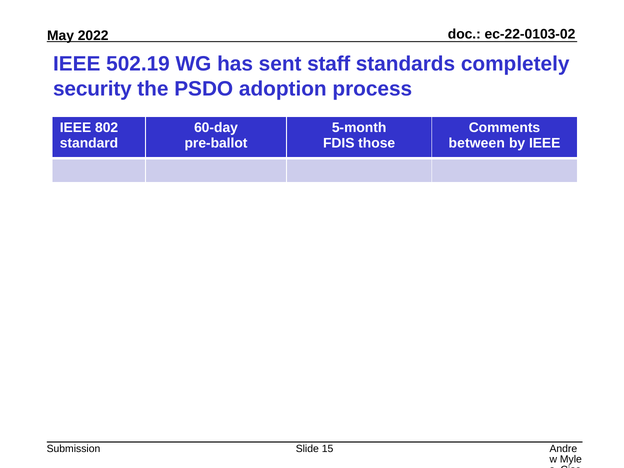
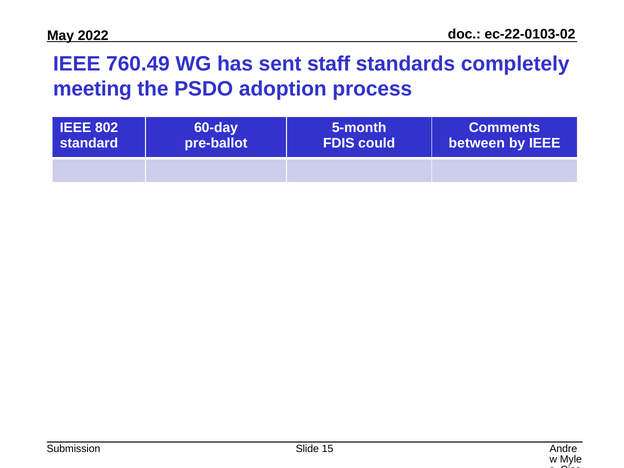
502.19: 502.19 -> 760.49
security: security -> meeting
those: those -> could
